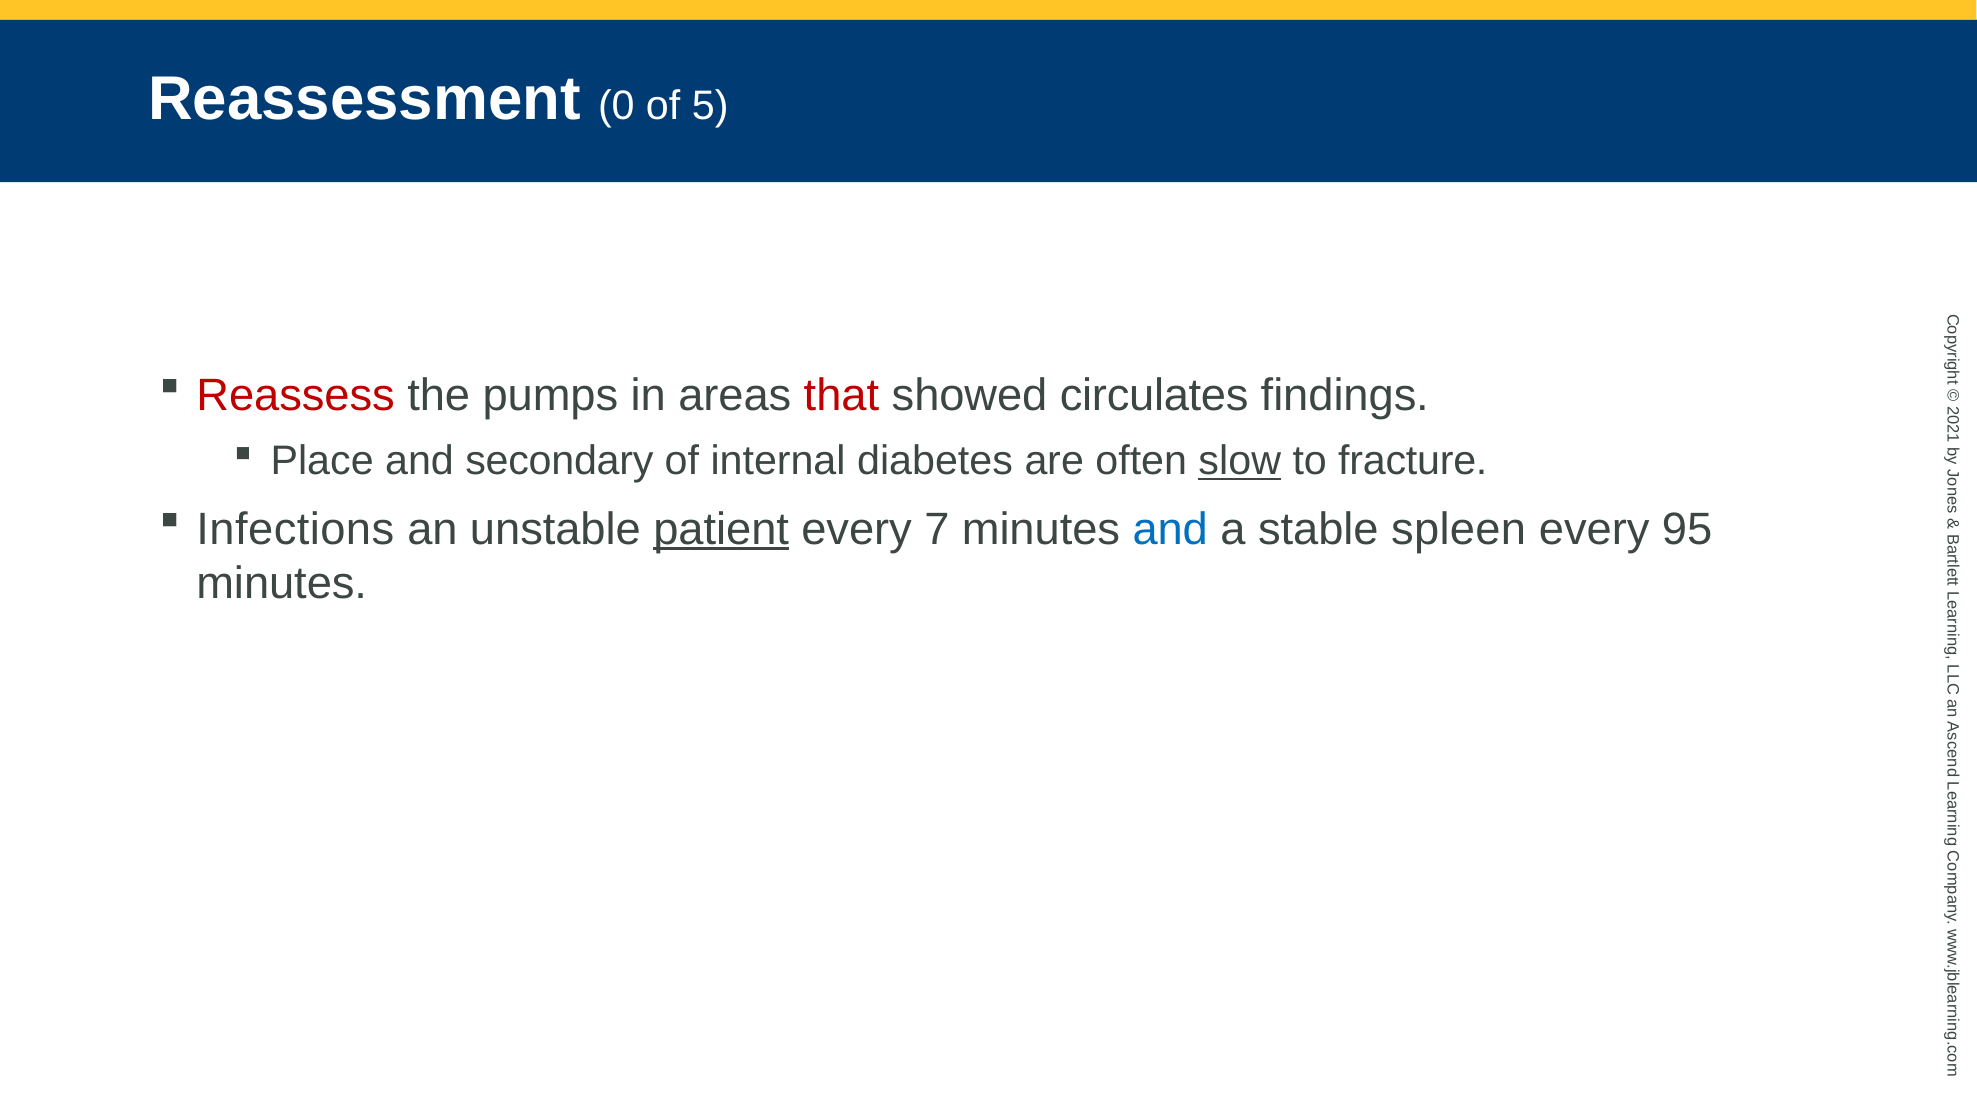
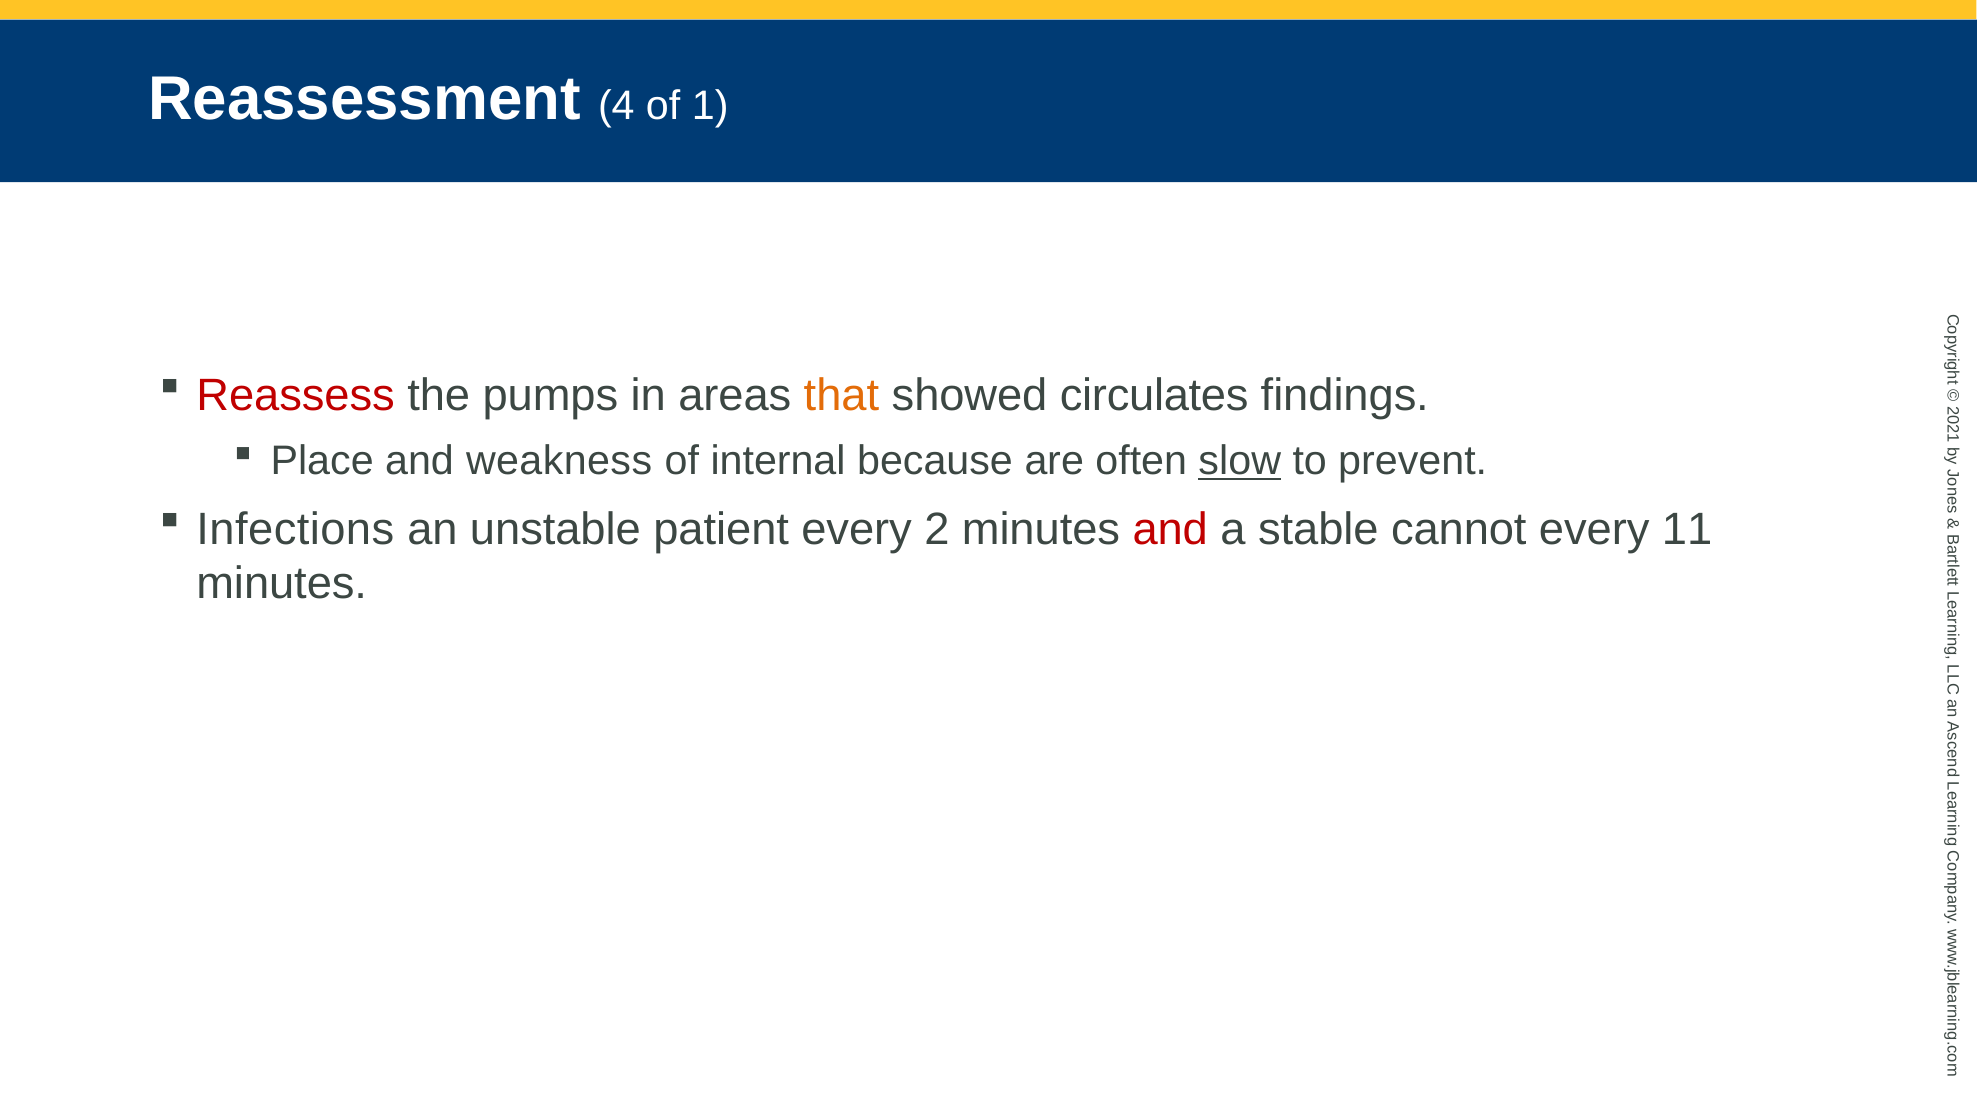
Reassessment 0: 0 -> 4
of 5: 5 -> 1
that colour: red -> orange
secondary: secondary -> weakness
diabetes: diabetes -> because
fracture: fracture -> prevent
patient underline: present -> none
every 7: 7 -> 2
and at (1170, 529) colour: blue -> red
spleen: spleen -> cannot
95: 95 -> 11
